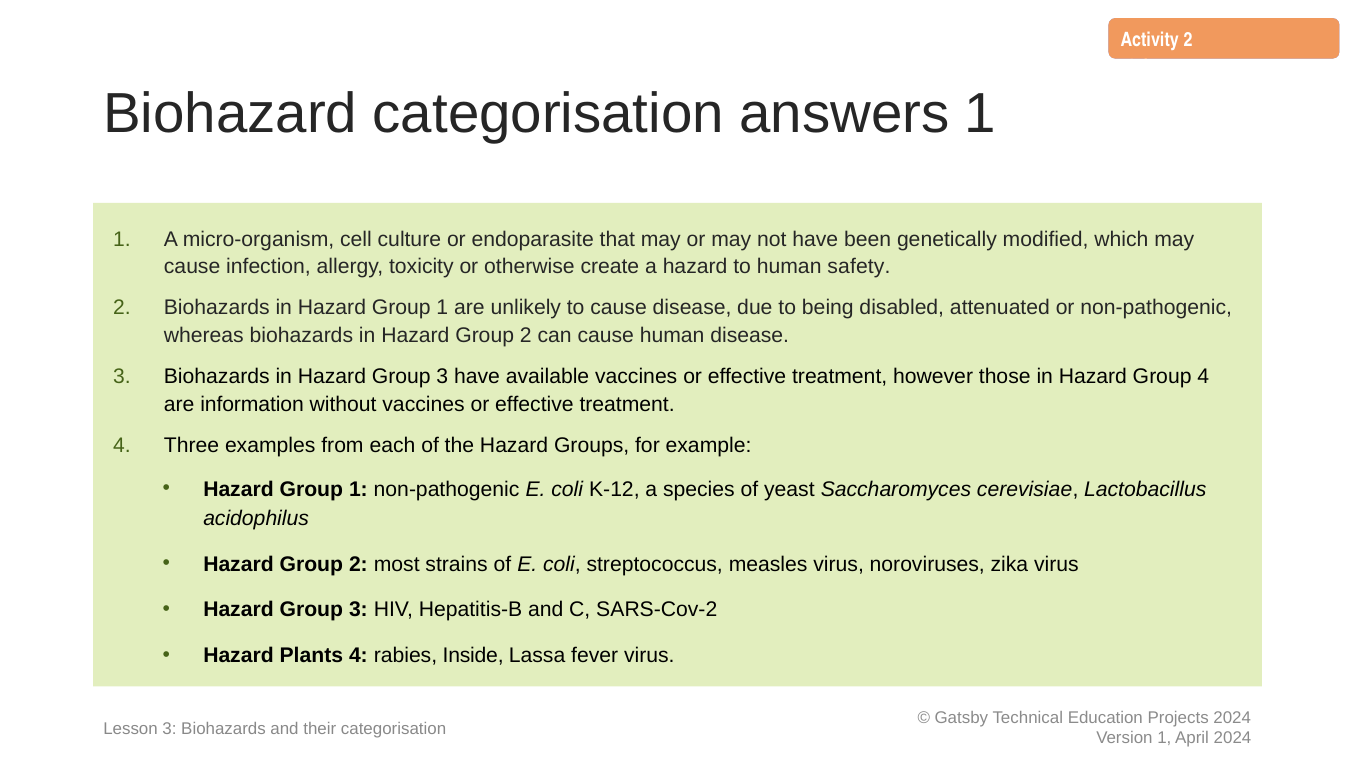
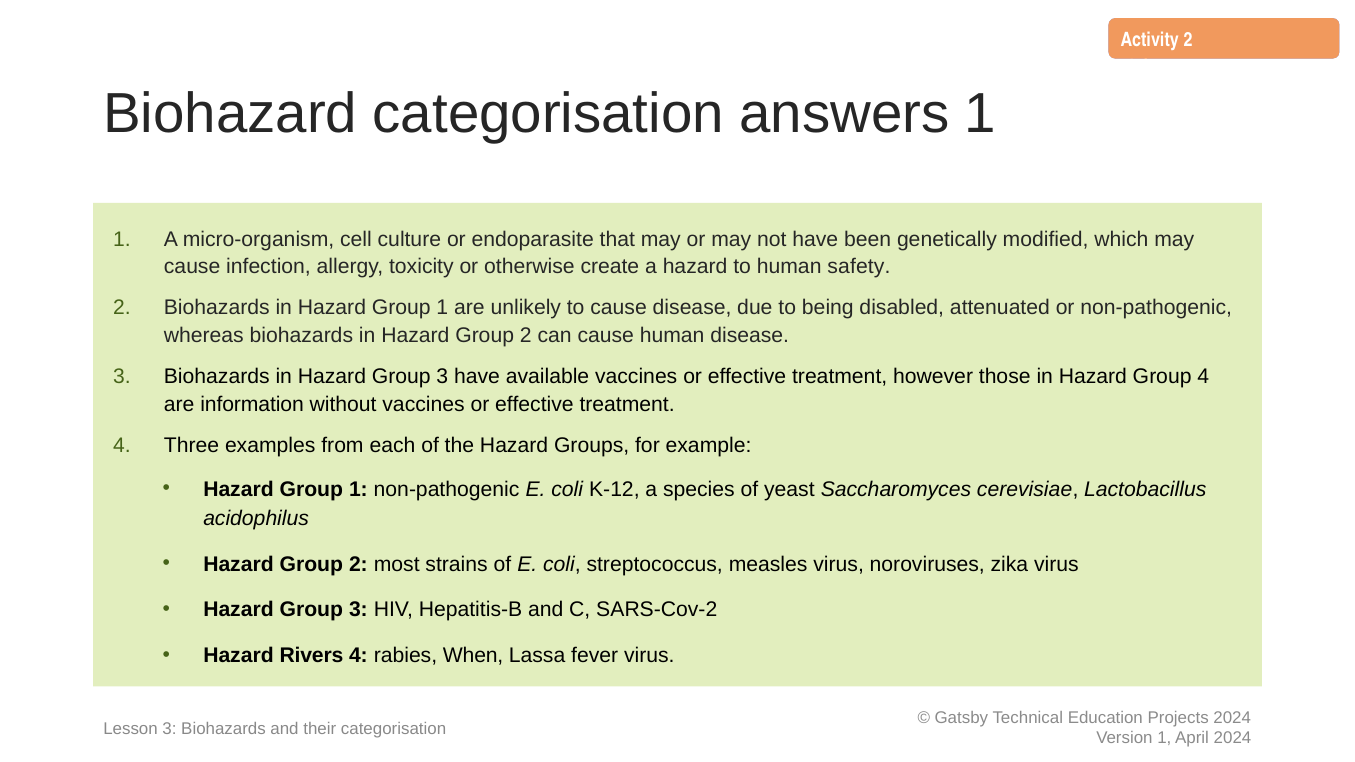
Plants: Plants -> Rivers
Inside: Inside -> When
